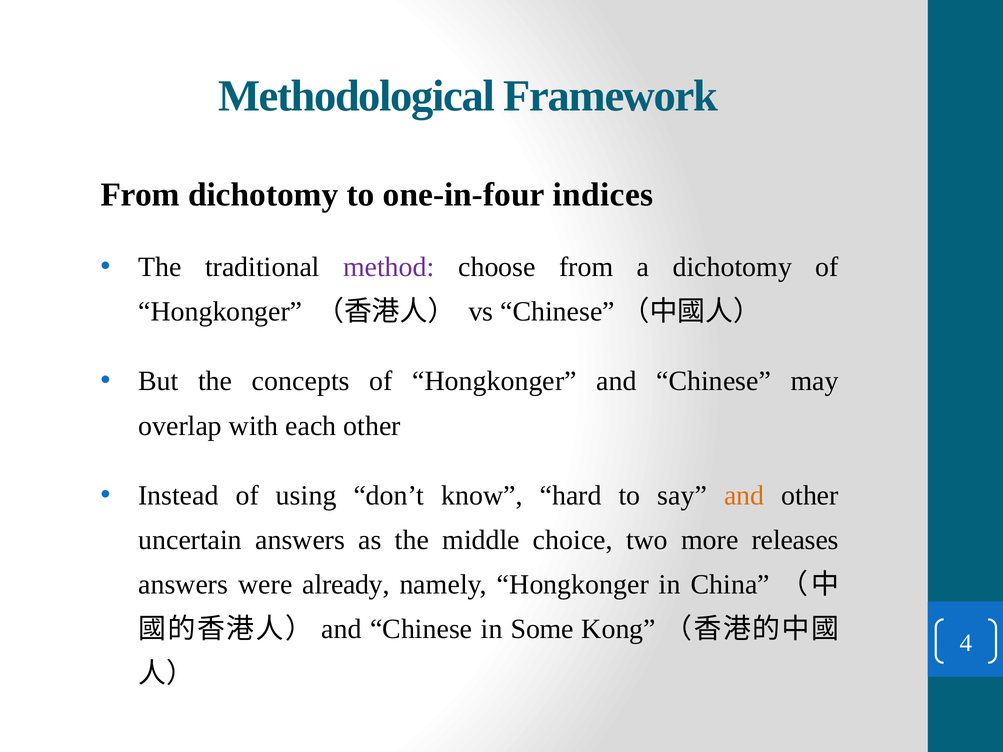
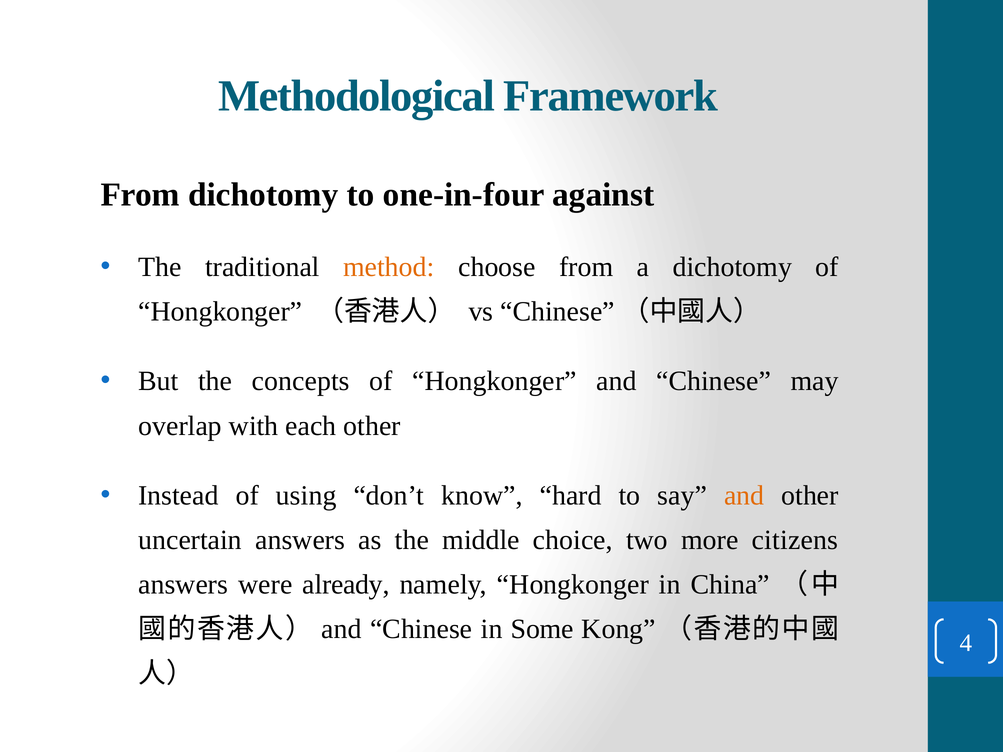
indices: indices -> against
method colour: purple -> orange
releases: releases -> citizens
